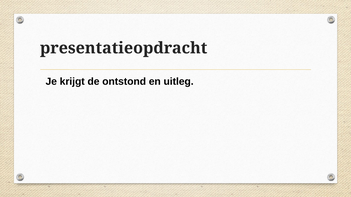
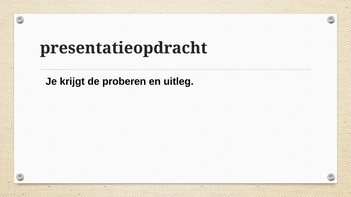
ontstond: ontstond -> proberen
